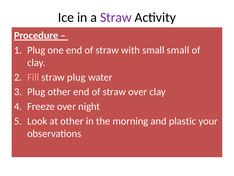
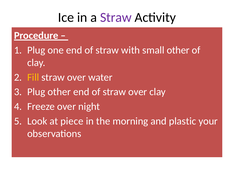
small small: small -> other
Fill colour: pink -> yellow
plug at (76, 77): plug -> over
at other: other -> piece
